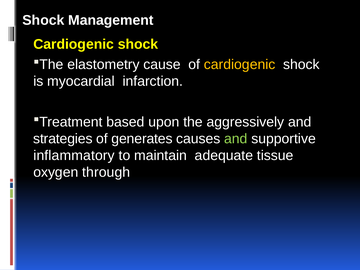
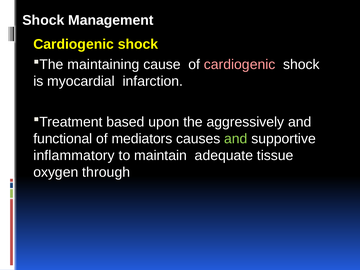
elastometry: elastometry -> maintaining
cardiogenic at (240, 64) colour: yellow -> pink
strategies: strategies -> functional
generates: generates -> mediators
